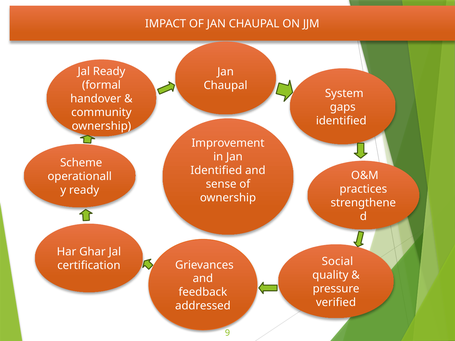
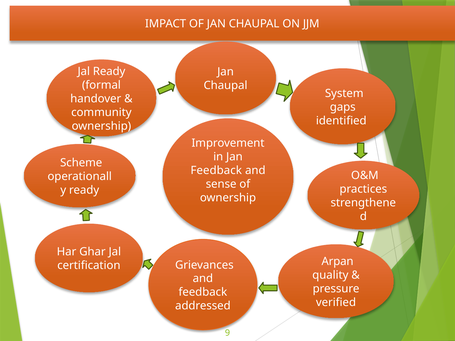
Identified at (216, 171): Identified -> Feedback
Social: Social -> Arpan
